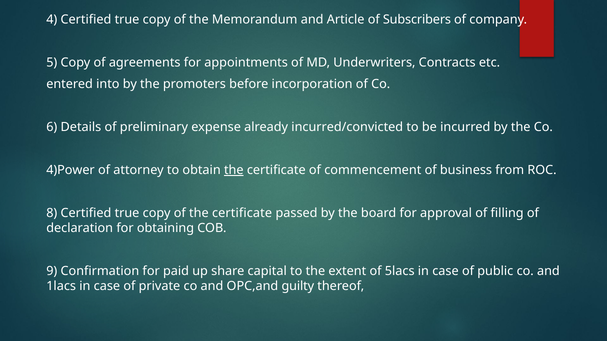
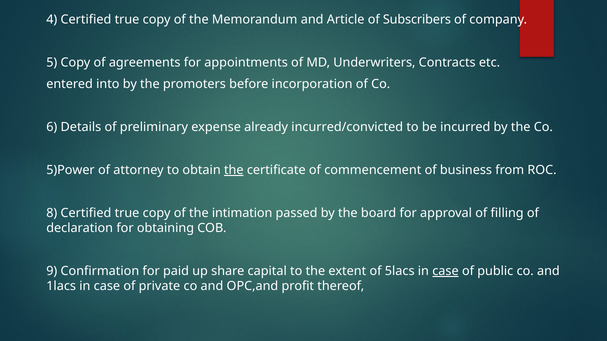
4)Power: 4)Power -> 5)Power
of the certificate: certificate -> intimation
case at (445, 271) underline: none -> present
guilty: guilty -> profit
